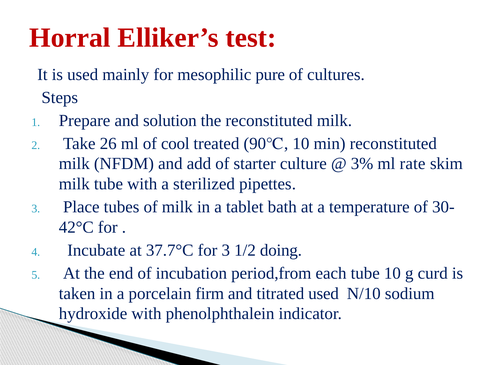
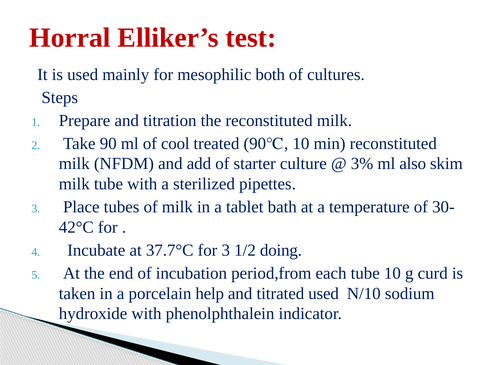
pure: pure -> both
solution: solution -> titration
Take 26: 26 -> 90
rate: rate -> also
firm: firm -> help
